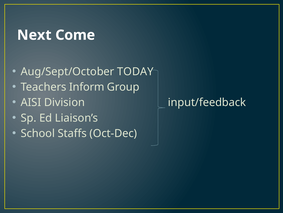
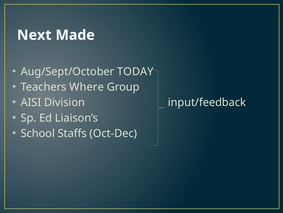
Come: Come -> Made
Inform: Inform -> Where
